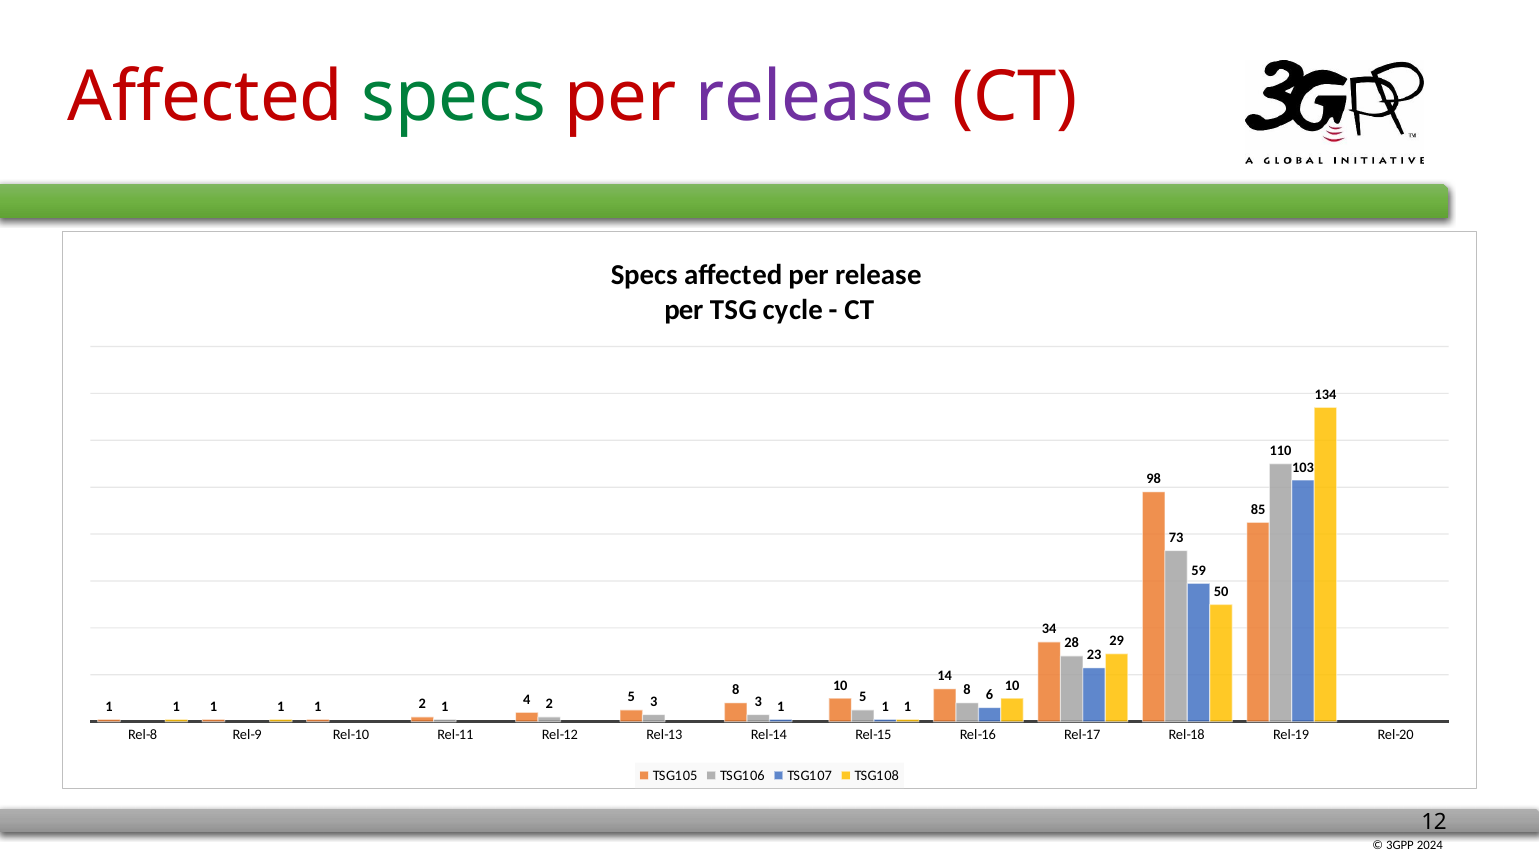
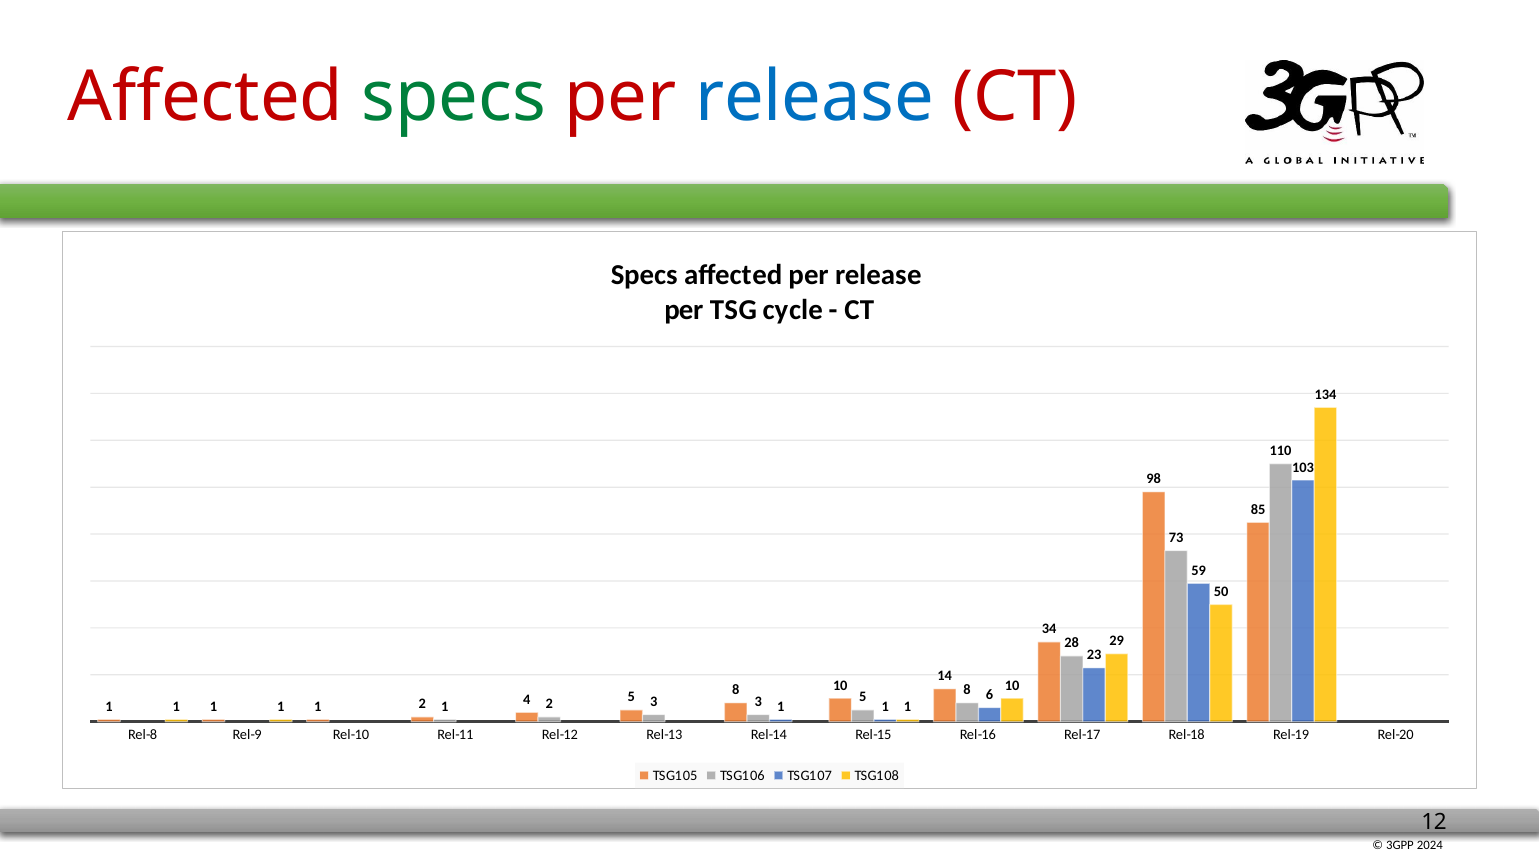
release at (815, 98) colour: purple -> blue
